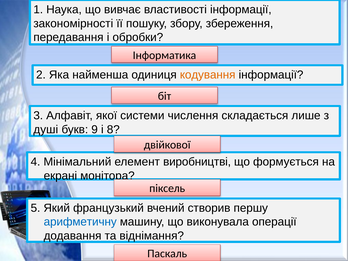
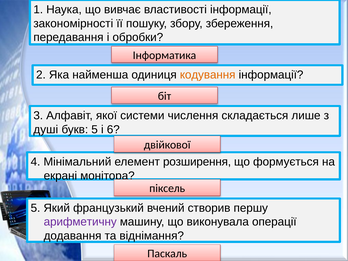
букв 9: 9 -> 5
8: 8 -> 6
виробництві: виробництві -> розширення
арифметичну colour: blue -> purple
